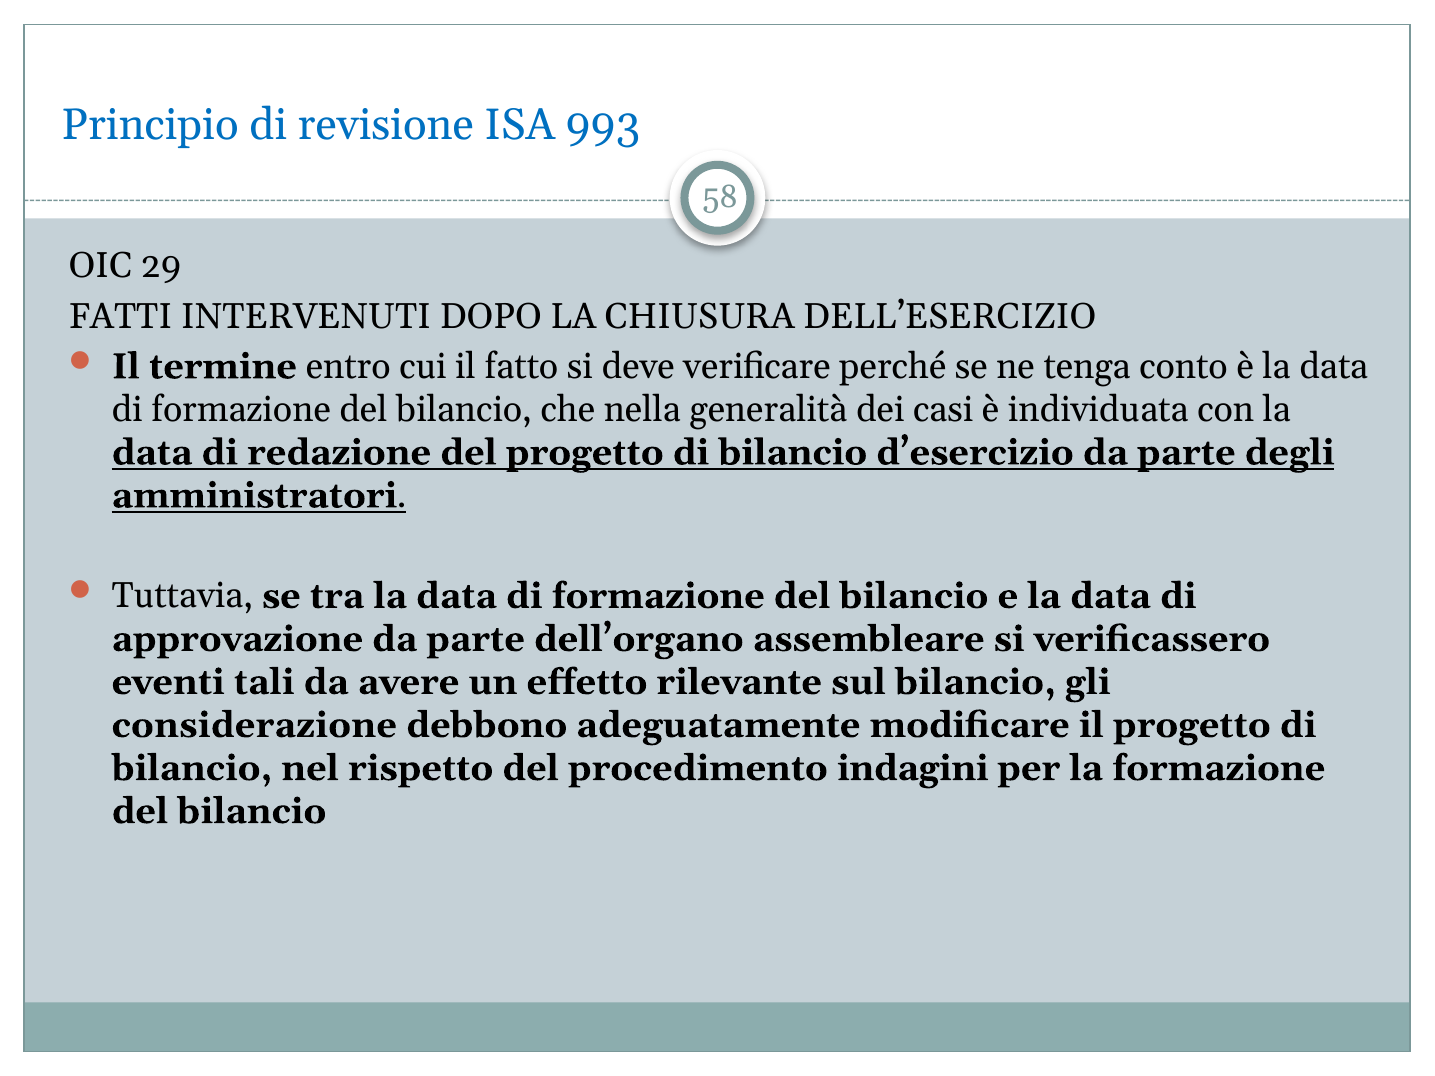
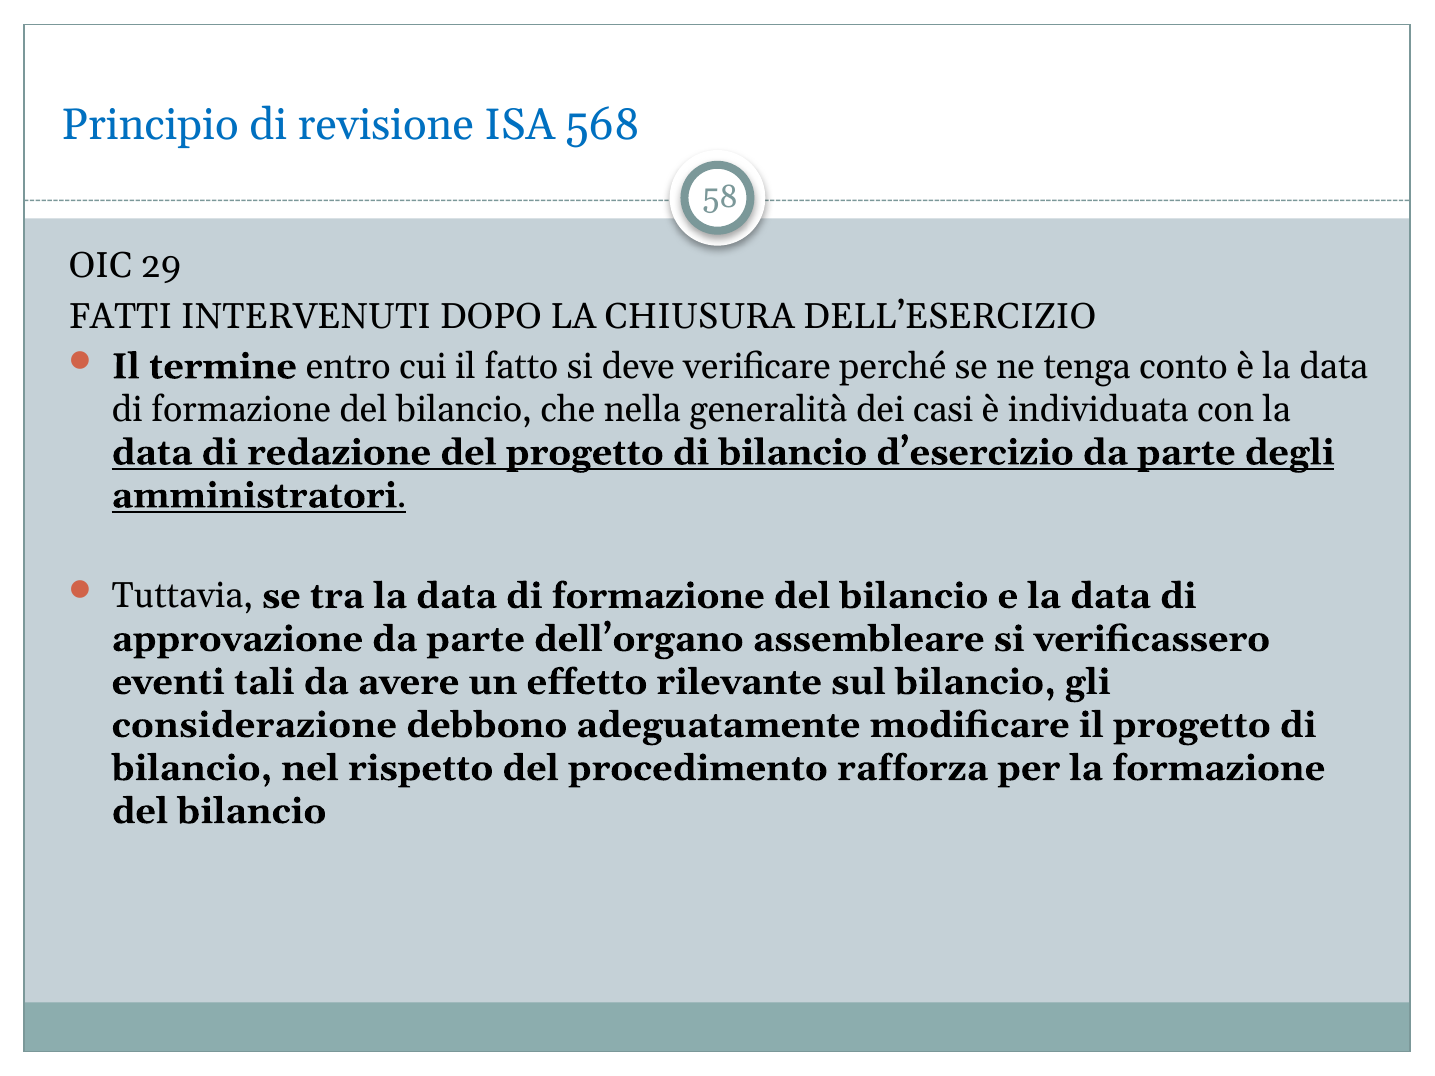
993: 993 -> 568
indagini: indagini -> rafforza
